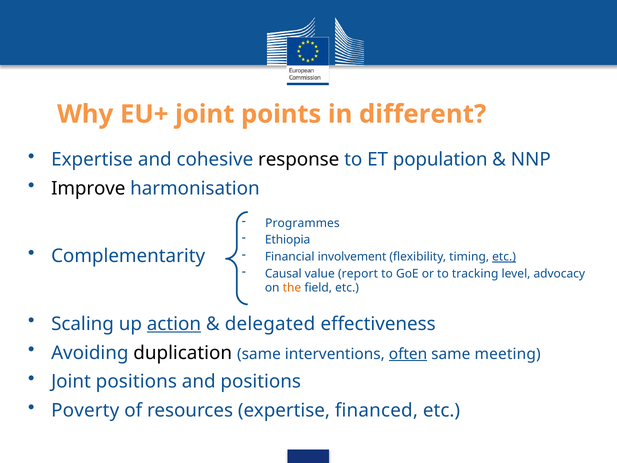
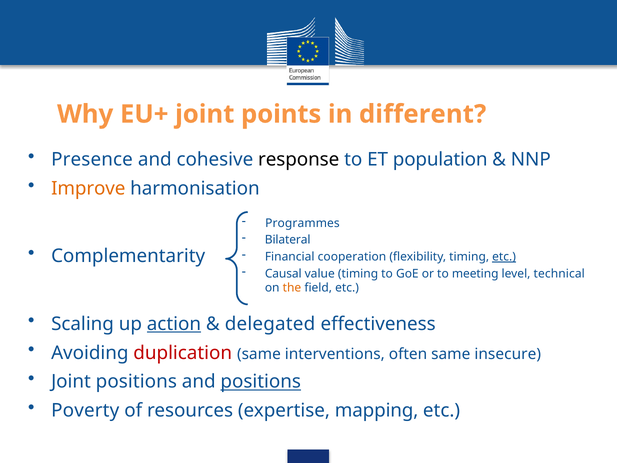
Expertise at (92, 160): Expertise -> Presence
Improve colour: black -> orange
Ethiopia: Ethiopia -> Bilateral
involvement: involvement -> cooperation
value report: report -> timing
tracking: tracking -> meeting
advocacy: advocacy -> technical
duplication colour: black -> red
often underline: present -> none
meeting: meeting -> insecure
positions at (261, 382) underline: none -> present
financed: financed -> mapping
